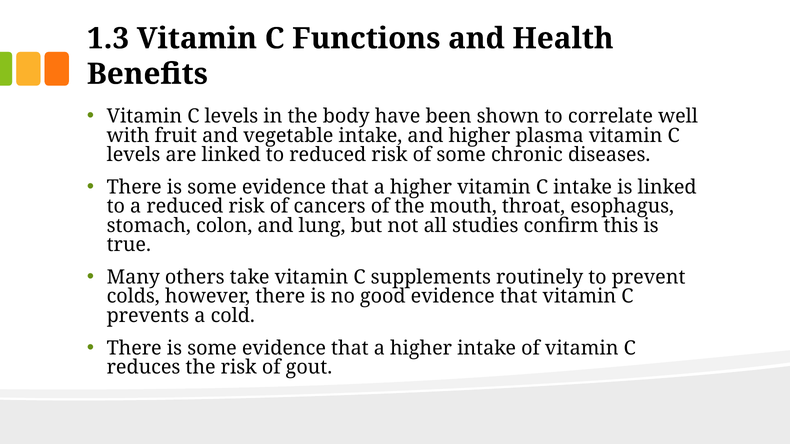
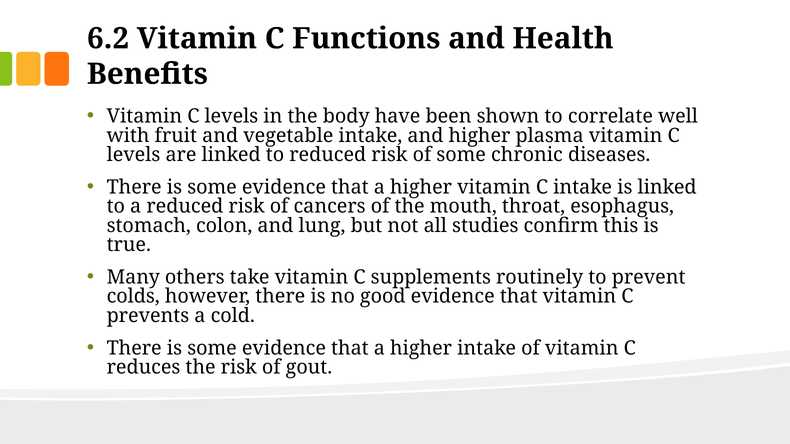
1.3: 1.3 -> 6.2
